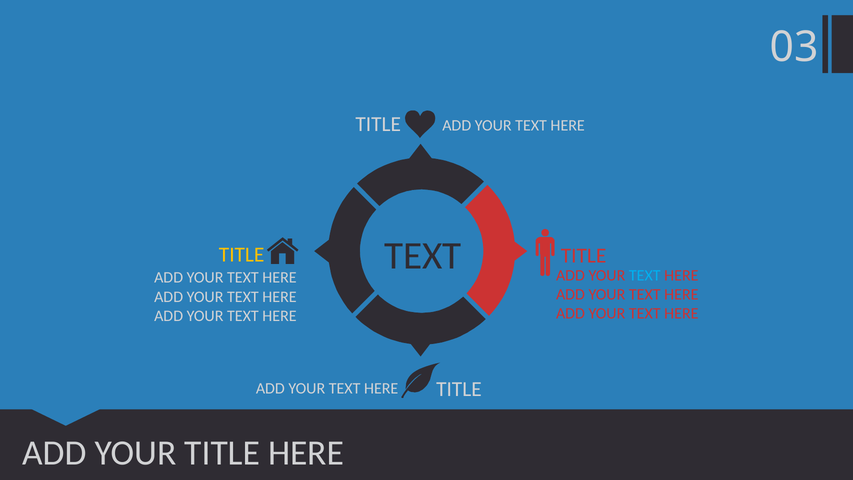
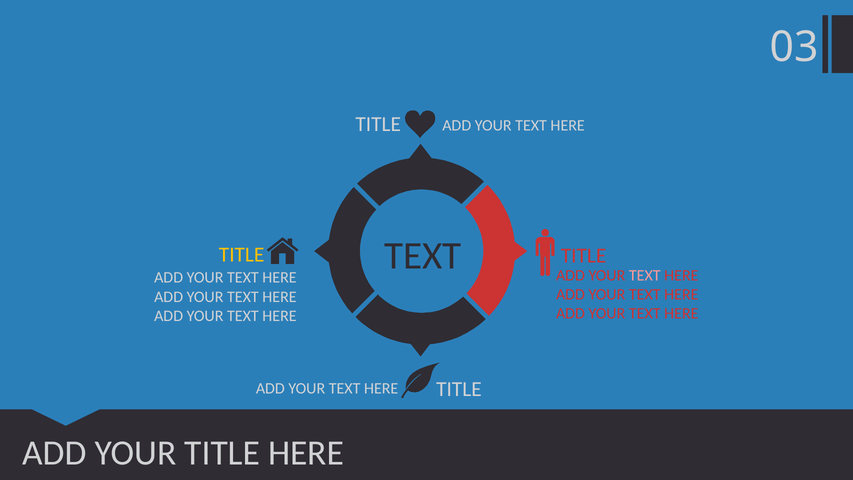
TEXT at (645, 275) colour: light blue -> pink
